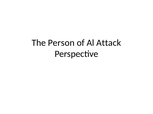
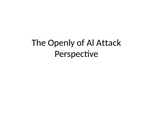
Person: Person -> Openly
